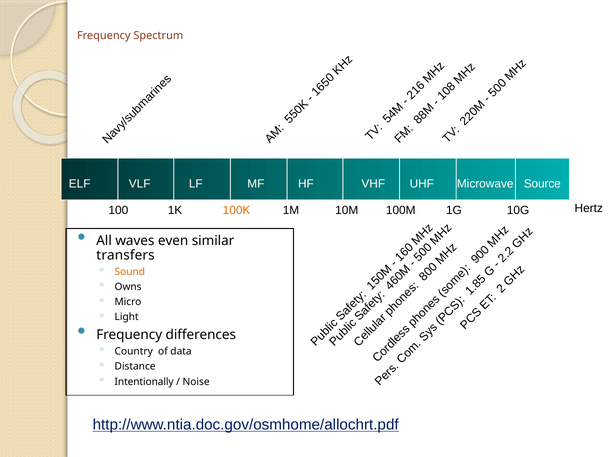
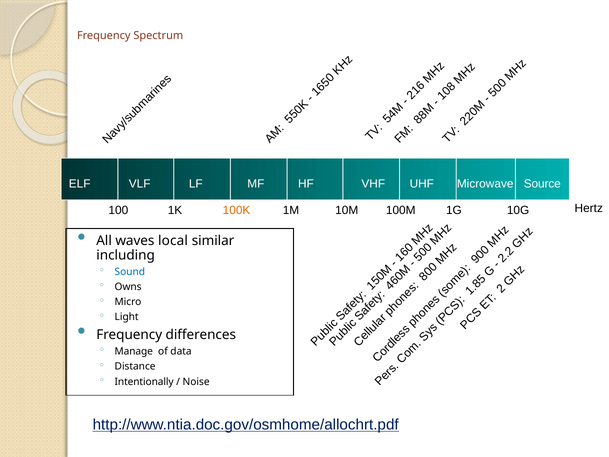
even: even -> local
transfers: transfers -> including
Sound colour: orange -> blue
Country: Country -> Manage
